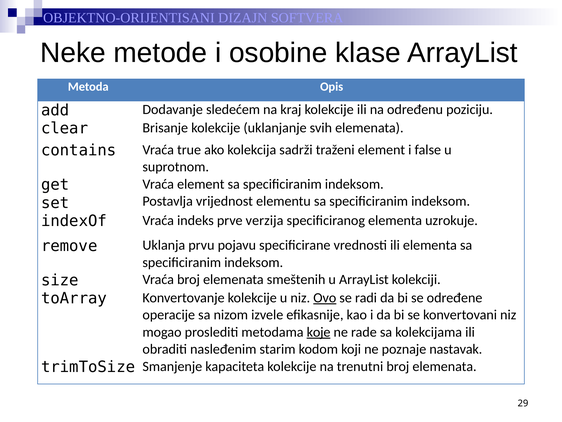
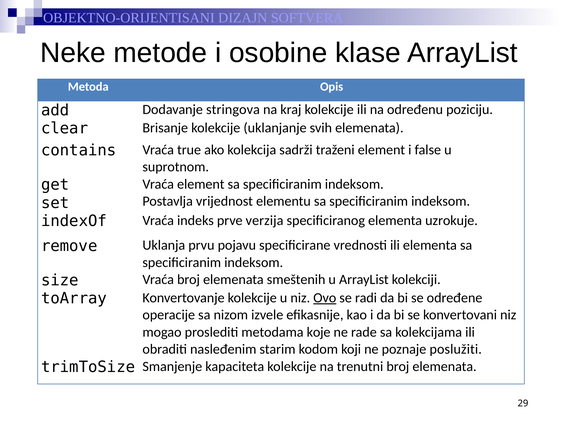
sledećem: sledećem -> stringova
koje underline: present -> none
nastavak: nastavak -> poslužiti
